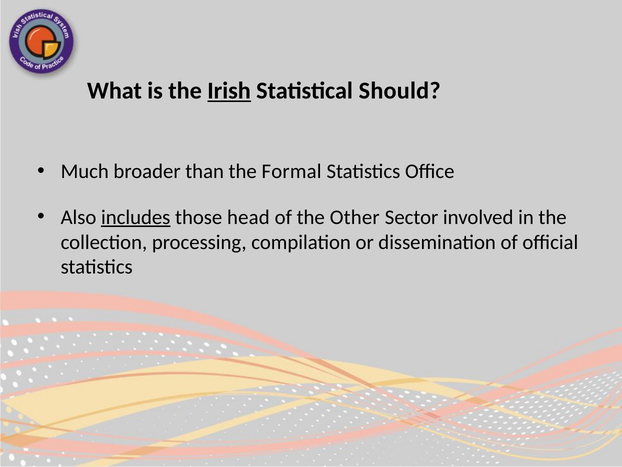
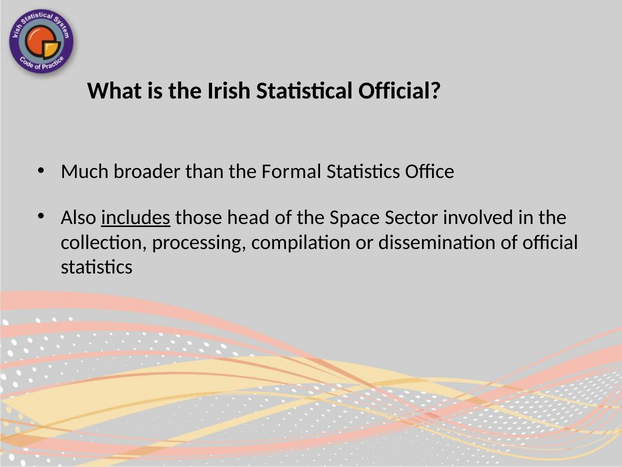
Irish underline: present -> none
Statistical Should: Should -> Official
Other: Other -> Space
